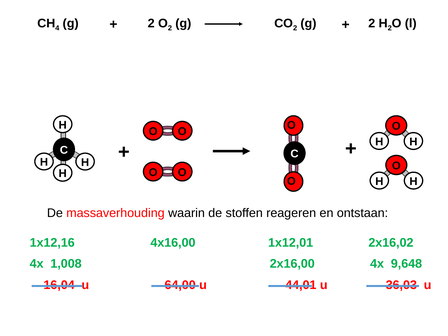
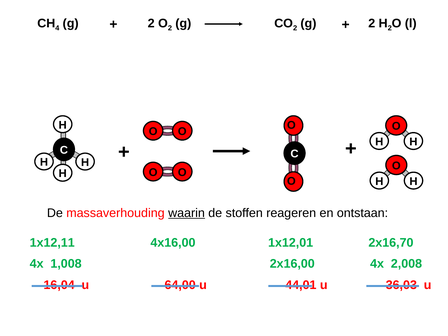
waarin at (187, 213) underline: none -> present
1x12,16: 1x12,16 -> 1x12,11
2x16,02: 2x16,02 -> 2x16,70
9,648: 9,648 -> 2,008
